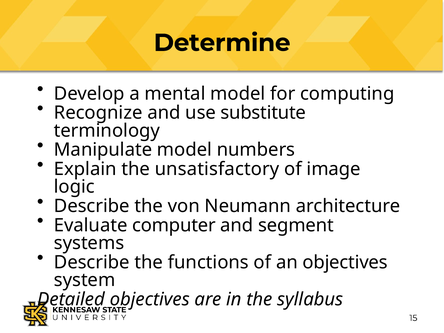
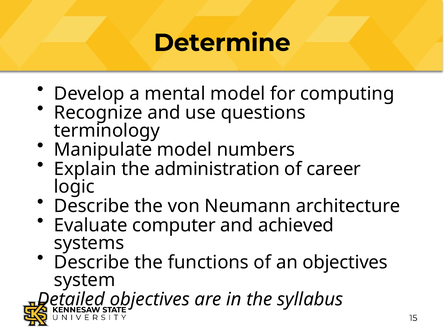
substitute: substitute -> questions
unsatisfactory: unsatisfactory -> administration
image: image -> career
segment: segment -> achieved
